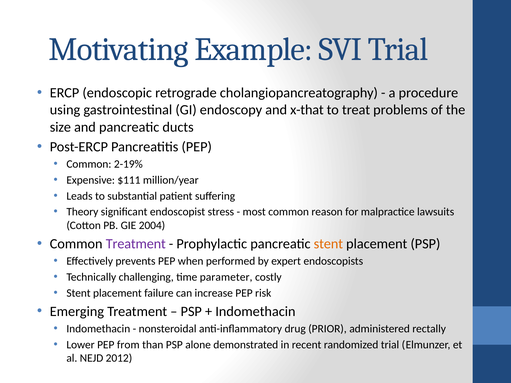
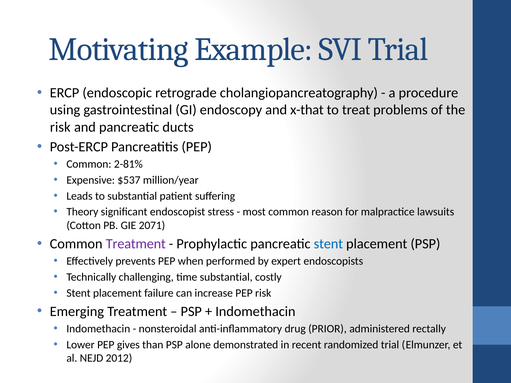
size at (60, 127): size -> risk
2-19%: 2-19% -> 2-81%
$111: $111 -> $537
2004: 2004 -> 2071
stent at (328, 244) colour: orange -> blue
time parameter: parameter -> substantial
from: from -> gives
